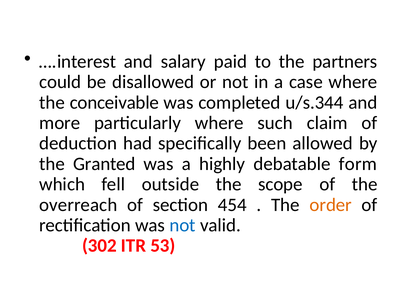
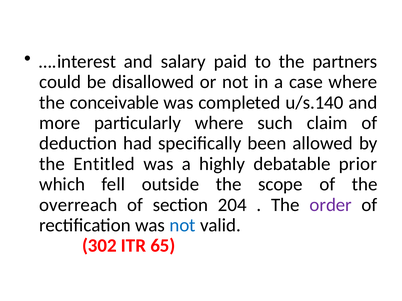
u/s.344: u/s.344 -> u/s.140
Granted: Granted -> Entitled
form: form -> prior
454: 454 -> 204
order colour: orange -> purple
53: 53 -> 65
